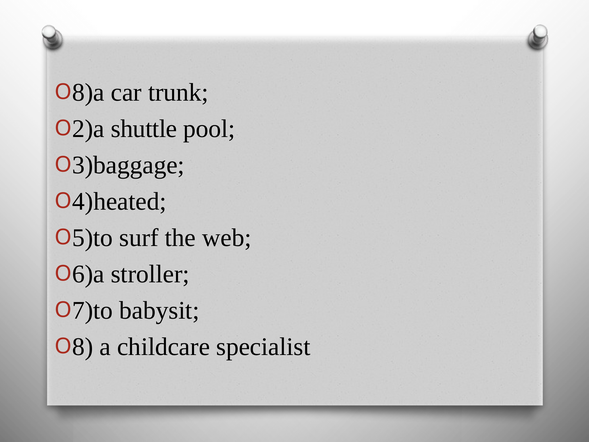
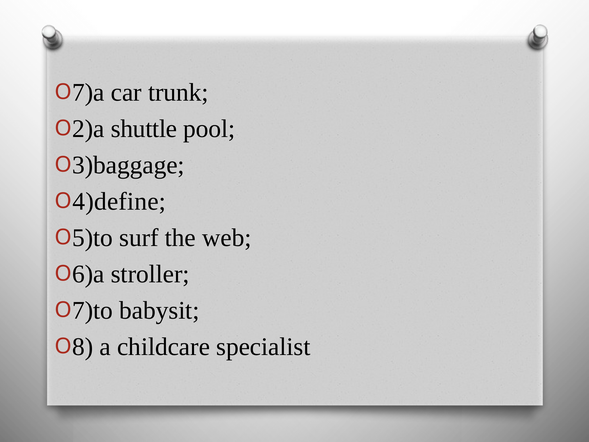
8)a: 8)a -> 7)a
4)heated: 4)heated -> 4)define
